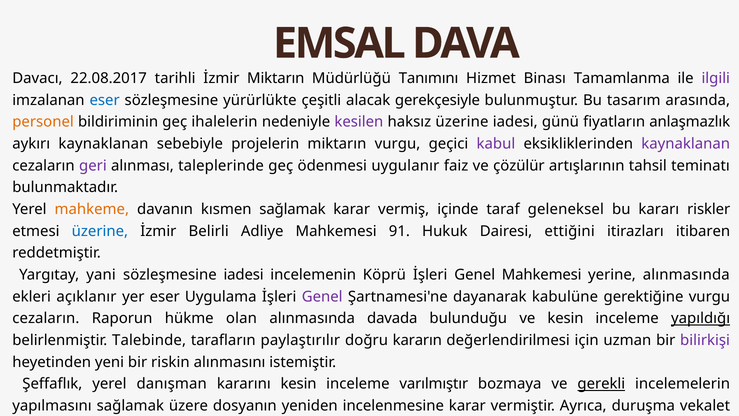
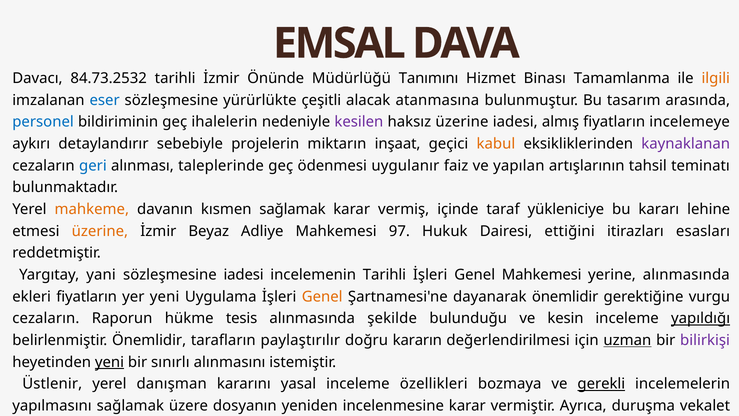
22.08.2017: 22.08.2017 -> 84.73.2532
İzmir Miktarın: Miktarın -> Önünde
ilgili colour: purple -> orange
gerekçesiyle: gerekçesiyle -> atanmasına
personel colour: orange -> blue
günü: günü -> almış
anlaşmazlık: anlaşmazlık -> incelemeye
aykırı kaynaklanan: kaynaklanan -> detaylandırır
miktarın vurgu: vurgu -> inşaat
kabul colour: purple -> orange
geri at (93, 165) colour: purple -> blue
çözülür: çözülür -> yapılan
geleneksel: geleneksel -> yükleniciye
riskler: riskler -> lehine
üzerine at (100, 231) colour: blue -> orange
Belirli: Belirli -> Beyaz
91: 91 -> 97
itibaren: itibaren -> esasları
incelemenin Köprü: Köprü -> Tarihli
ekleri açıklanır: açıklanır -> fiyatların
yer eser: eser -> yeni
Genel at (322, 296) colour: purple -> orange
dayanarak kabulüne: kabulüne -> önemlidir
olan: olan -> tesis
davada: davada -> şekilde
belirlenmiştir Talebinde: Talebinde -> Önemlidir
uzman underline: none -> present
yeni at (109, 362) underline: none -> present
riskin: riskin -> sınırlı
Şeffaflık: Şeffaflık -> Üstlenir
kararını kesin: kesin -> yasal
varılmıştır: varılmıştır -> özellikleri
